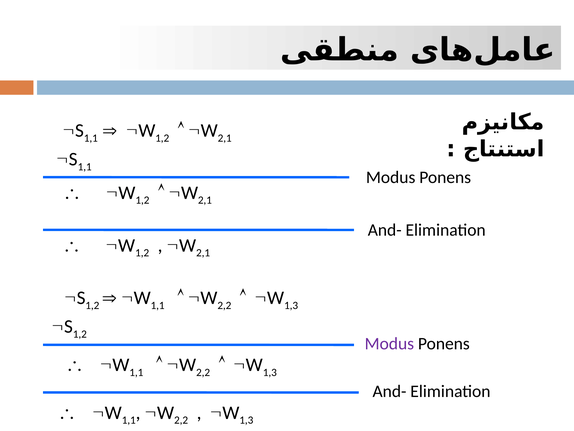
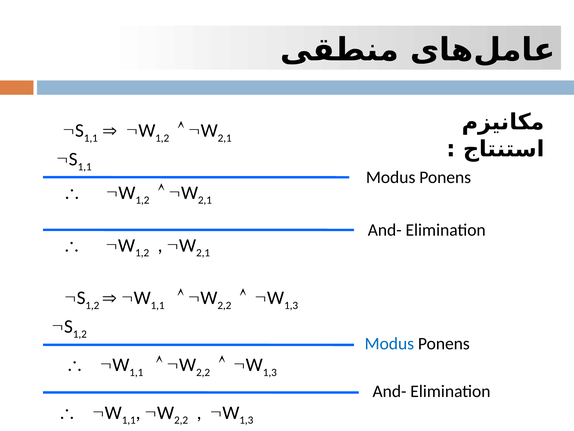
Modus at (389, 343) colour: purple -> blue
